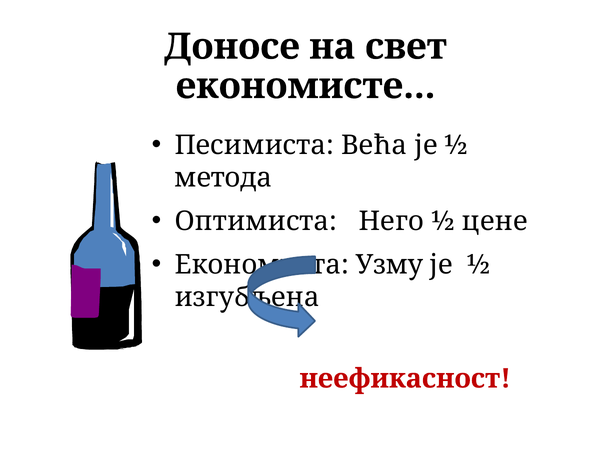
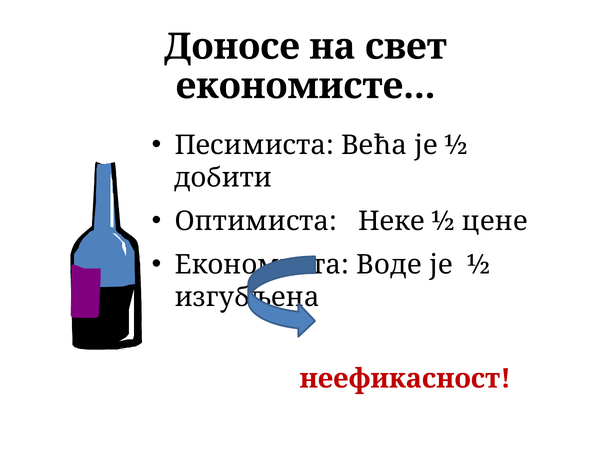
метода: метода -> добити
Него: Него -> Неке
Узму: Узму -> Воде
